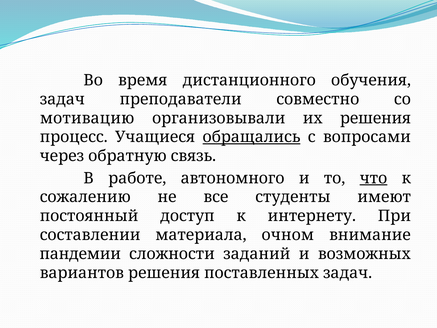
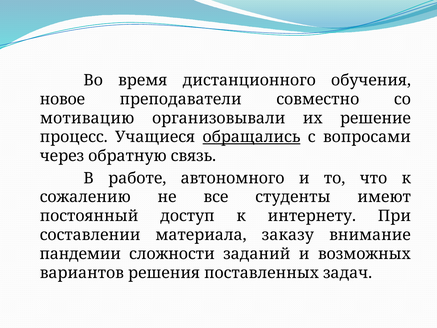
задач at (62, 99): задач -> новое
их решения: решения -> решение
что underline: present -> none
очном: очном -> заказу
